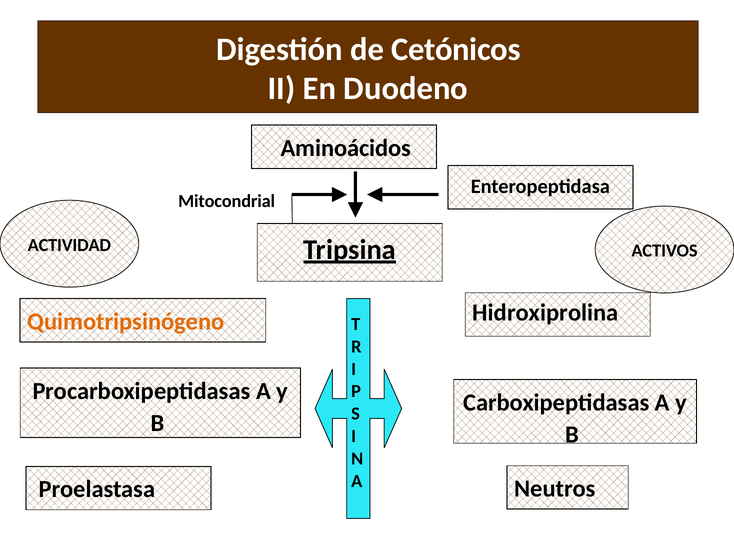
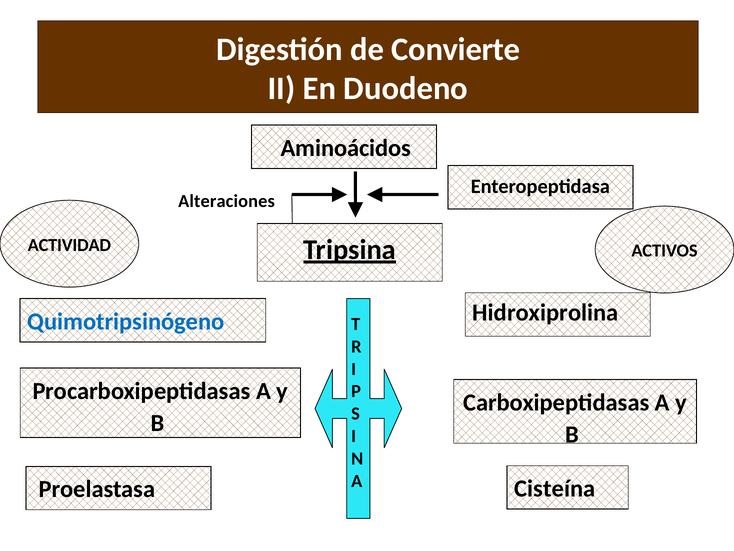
Cetónicos: Cetónicos -> Convierte
Mitocondrial: Mitocondrial -> Alteraciones
Quimotripsinógeno colour: orange -> blue
Neutros: Neutros -> Cisteína
